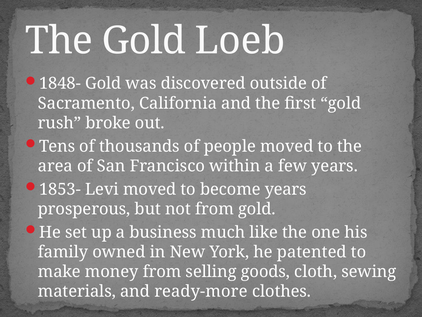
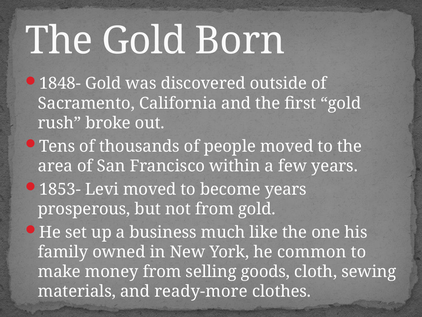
Loeb: Loeb -> Born
patented: patented -> common
